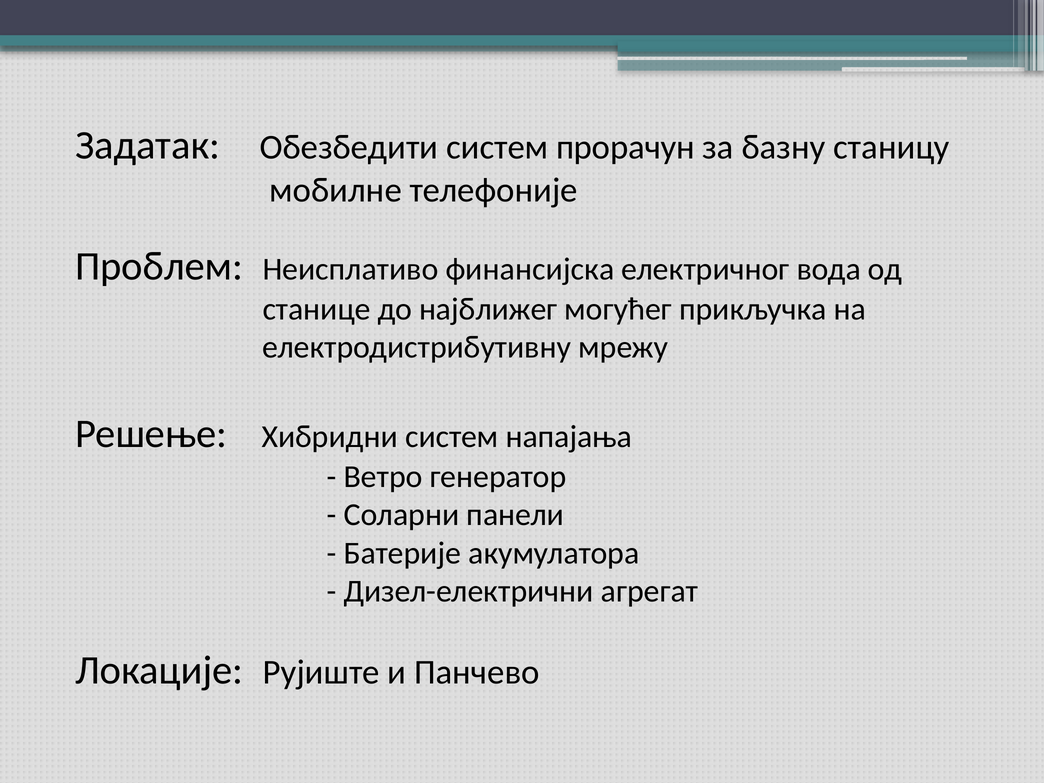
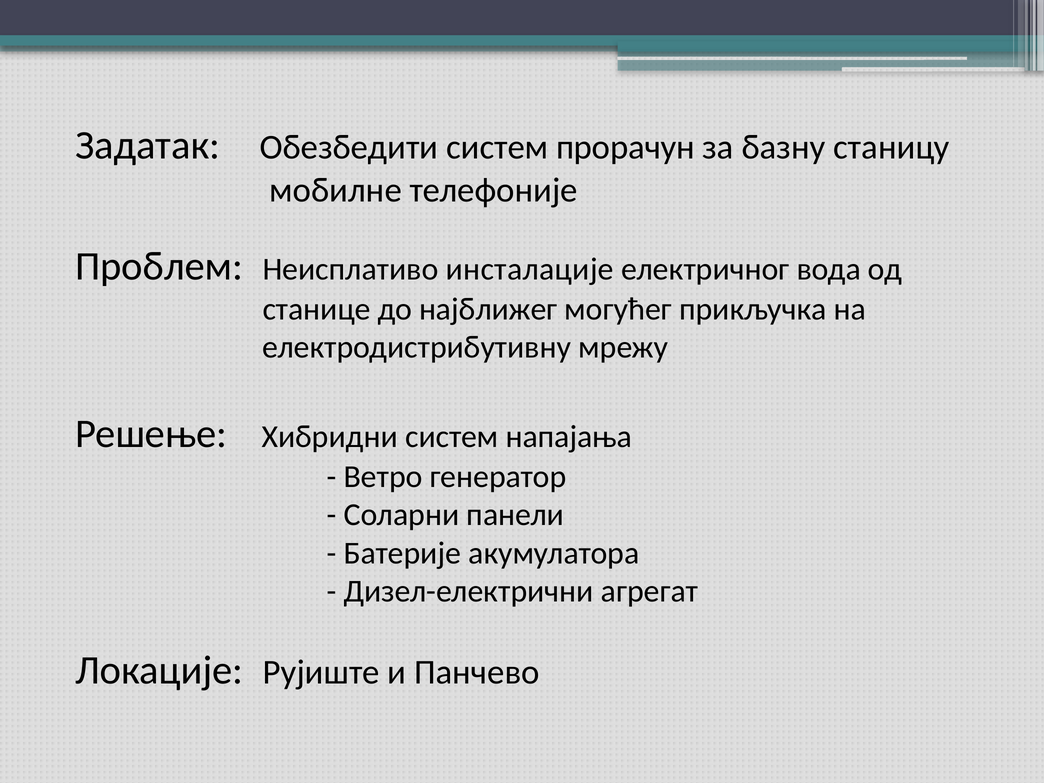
финансијска: финансијска -> инсталације
